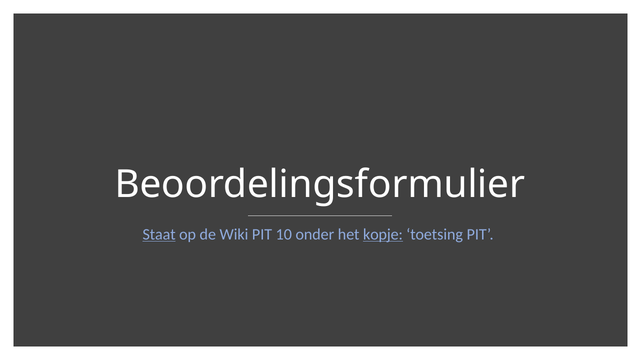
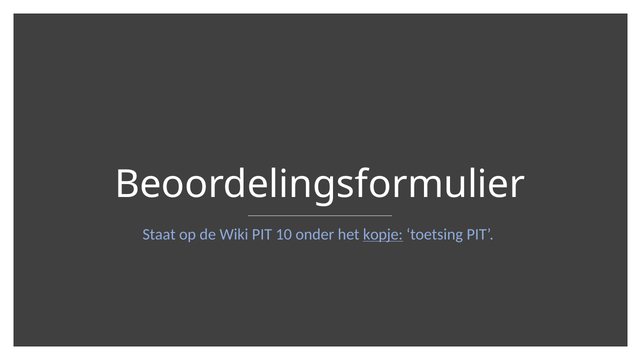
Staat underline: present -> none
